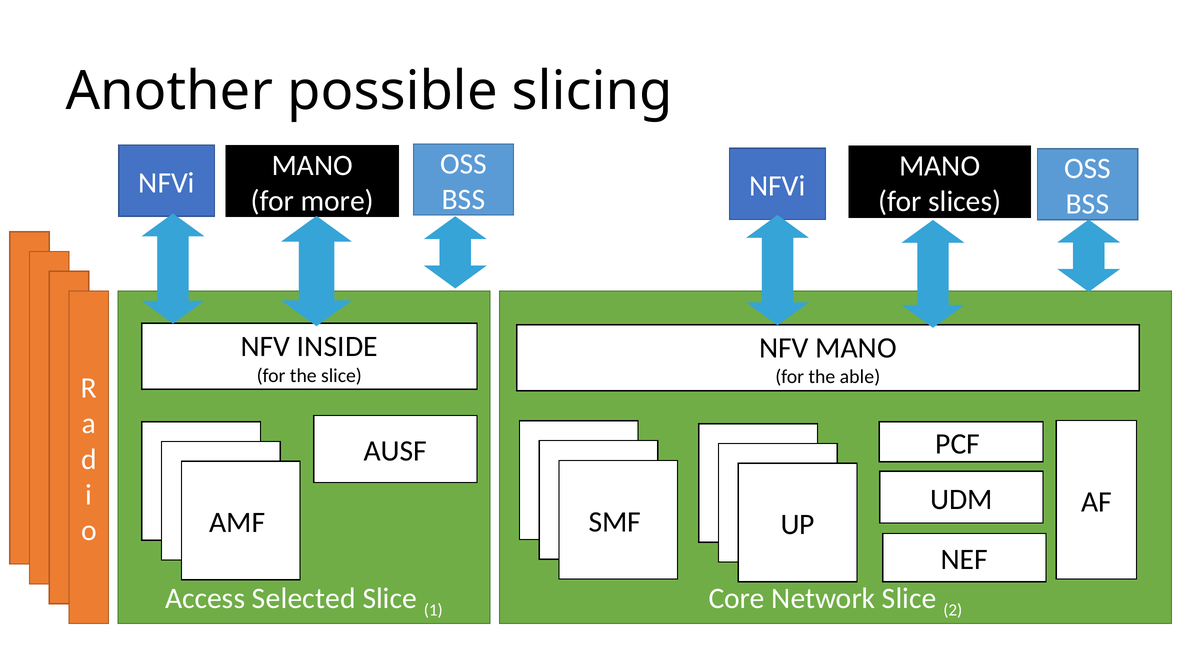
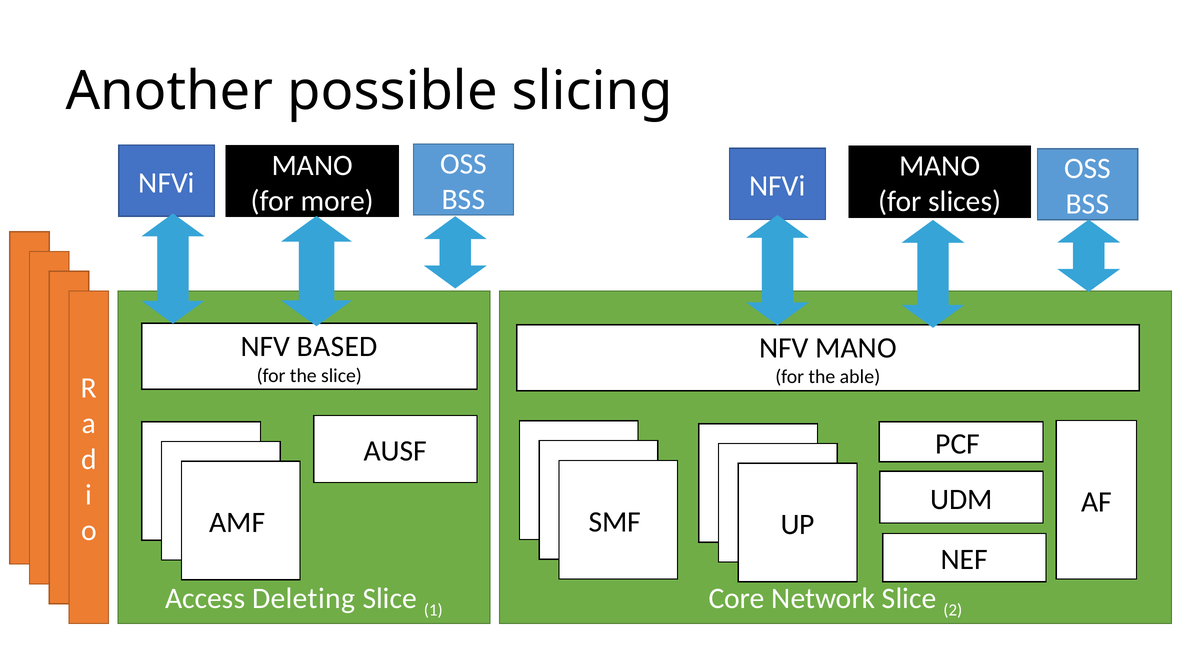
INSIDE: INSIDE -> BASED
Selected: Selected -> Deleting
